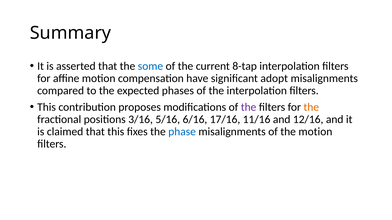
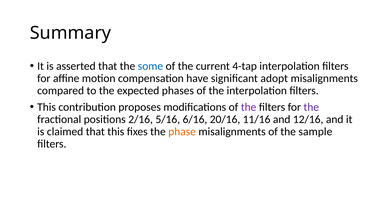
8-tap: 8-tap -> 4-tap
the at (311, 107) colour: orange -> purple
3/16: 3/16 -> 2/16
17/16: 17/16 -> 20/16
phase colour: blue -> orange
the motion: motion -> sample
